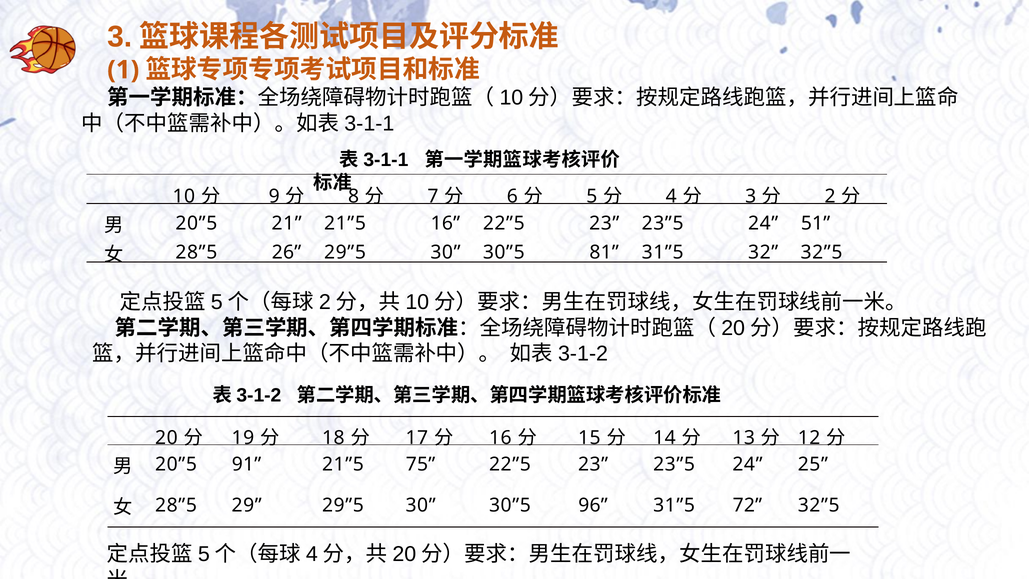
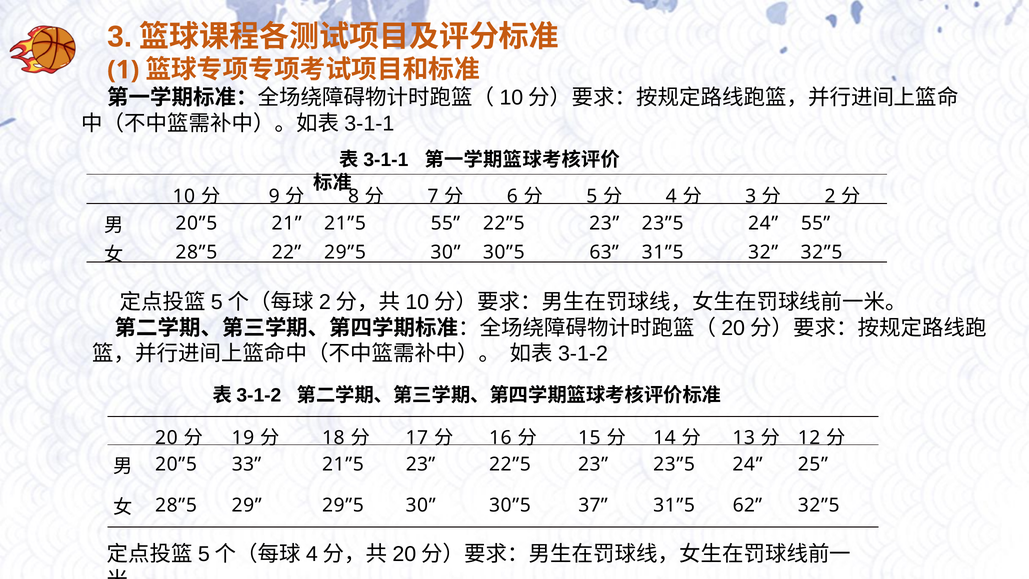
21”5 16: 16 -> 55
24 51: 51 -> 55
26: 26 -> 22
81: 81 -> 63
91: 91 -> 33
21”5 75: 75 -> 23
96: 96 -> 37
72: 72 -> 62
